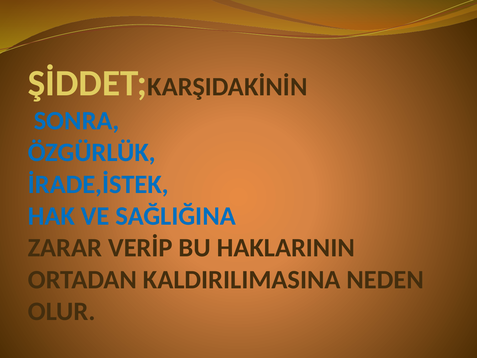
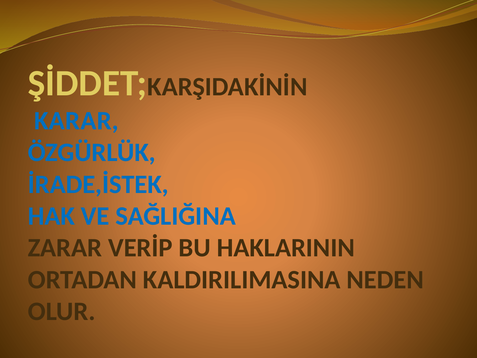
SONRA: SONRA -> KARAR
